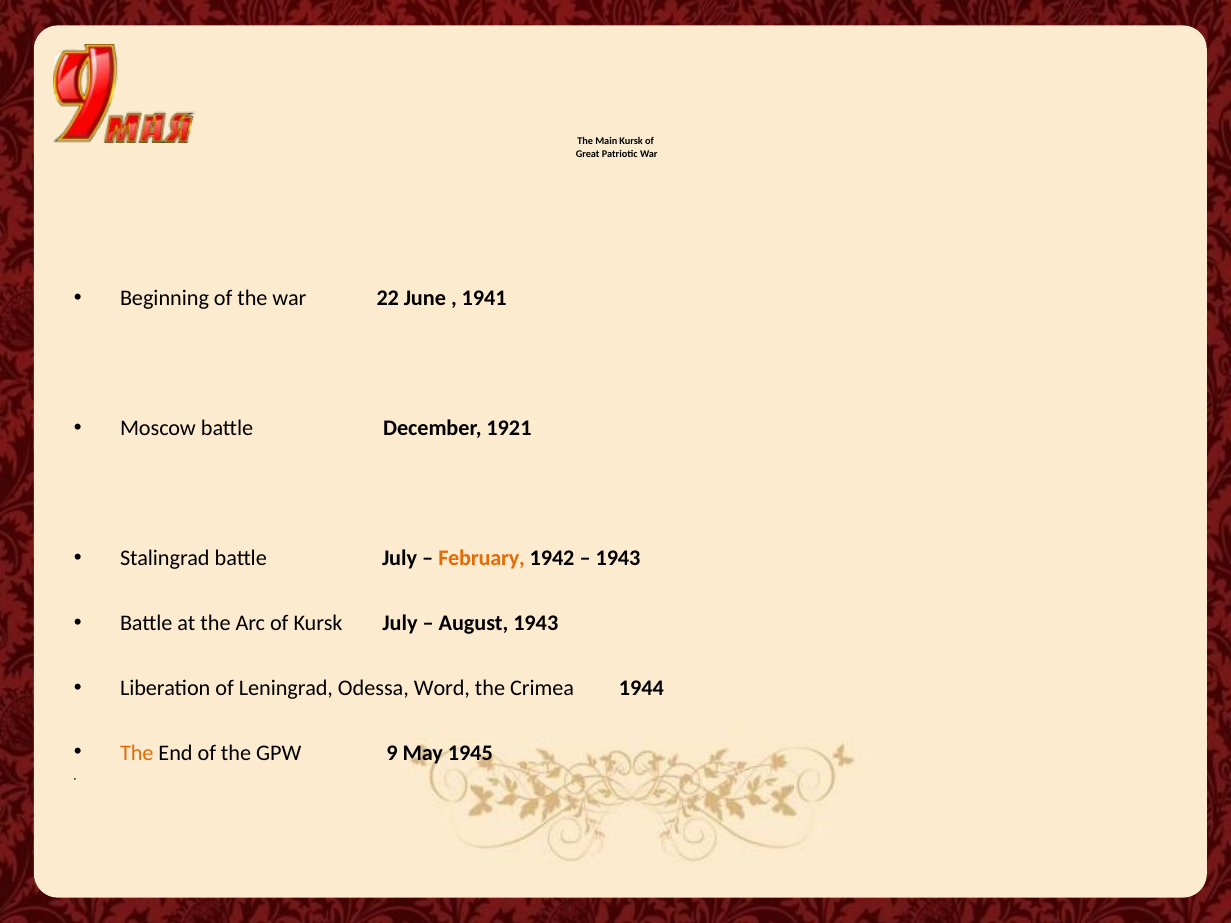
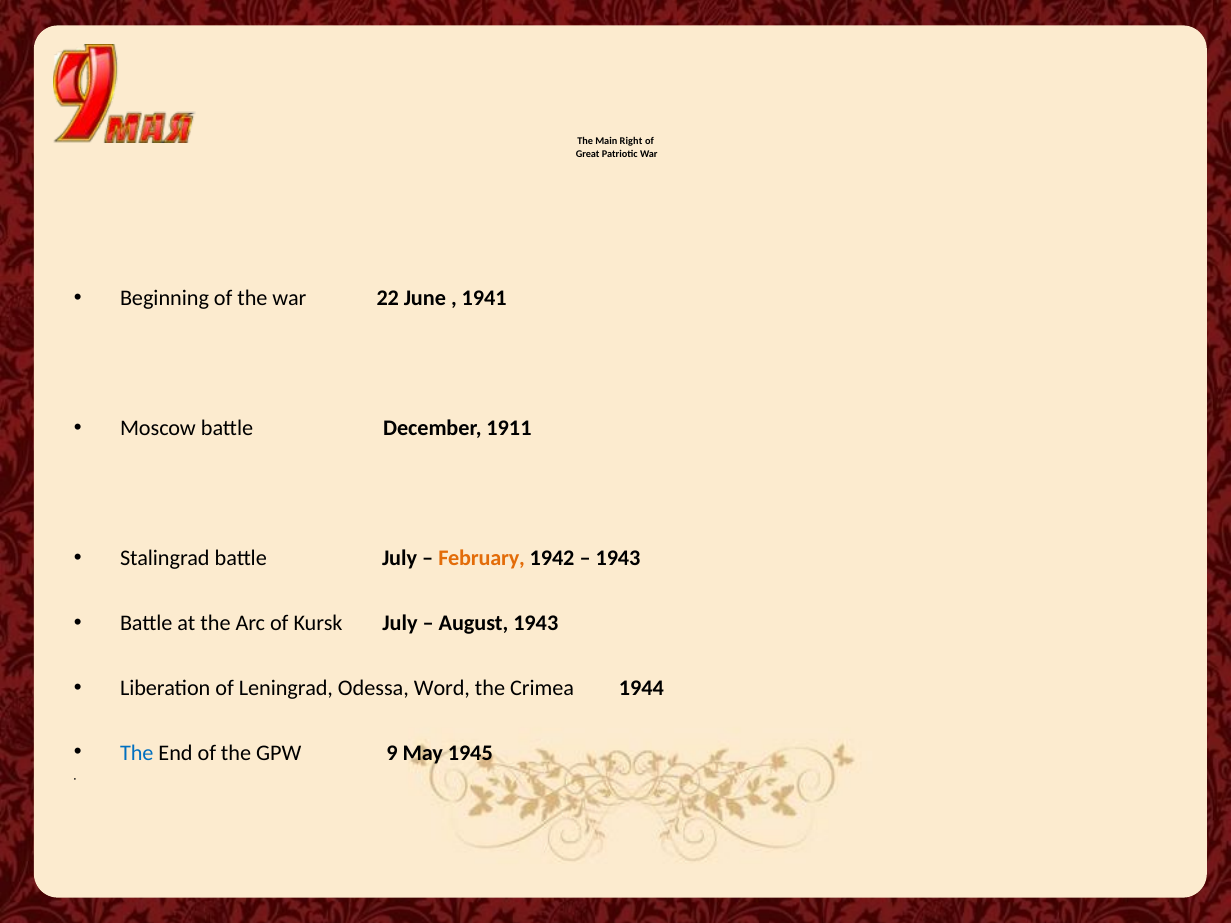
Main Kursk: Kursk -> Right
1921: 1921 -> 1911
The at (137, 753) colour: orange -> blue
